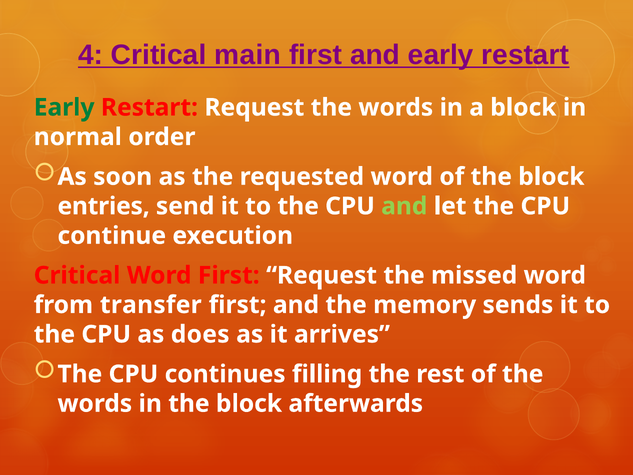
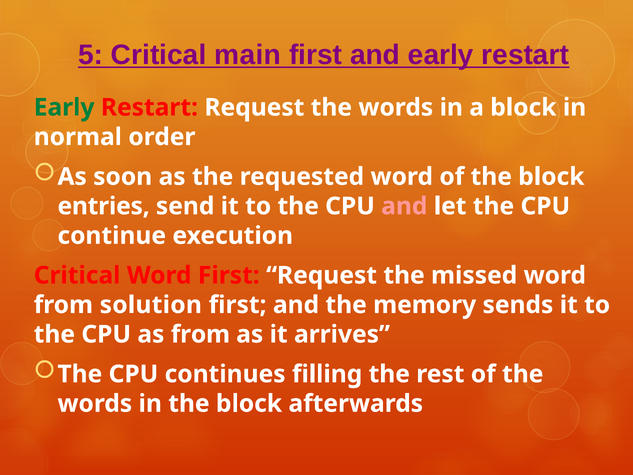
4: 4 -> 5
and at (404, 206) colour: light green -> pink
transfer: transfer -> solution
as does: does -> from
